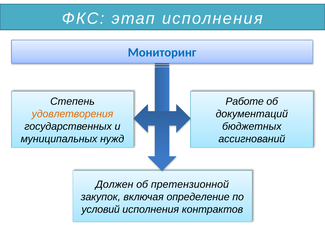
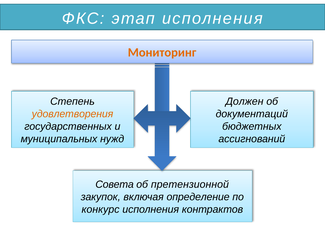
Мониторинг colour: blue -> orange
Работе: Работе -> Должен
Должен: Должен -> Совета
условий: условий -> конкурс
